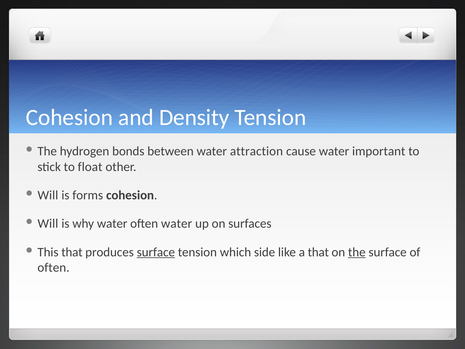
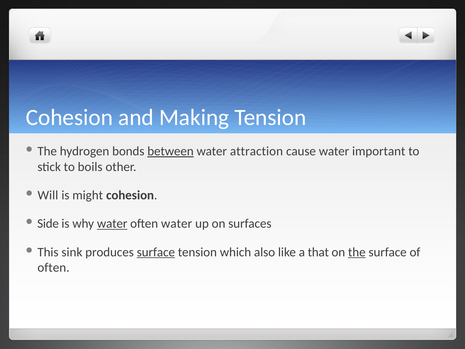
Density: Density -> Making
between underline: none -> present
float: float -> boils
forms: forms -> might
Will at (48, 224): Will -> Side
water at (112, 224) underline: none -> present
This that: that -> sink
side: side -> also
